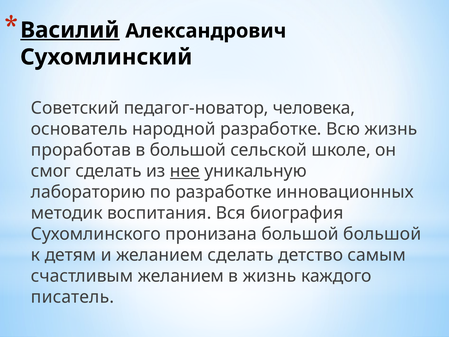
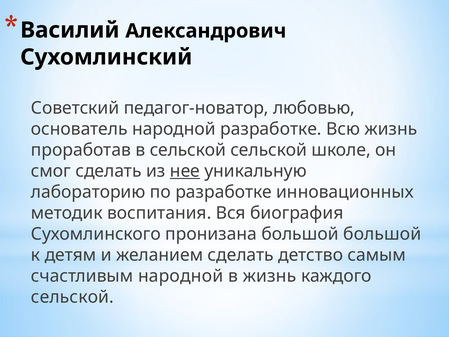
Василий underline: present -> none
человека: человека -> любовью
в большой: большой -> сельской
счастливым желанием: желанием -> народной
писатель at (73, 297): писатель -> сельской
